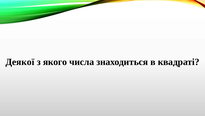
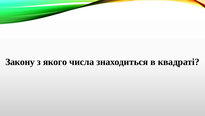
Деякої: Деякої -> Закону
